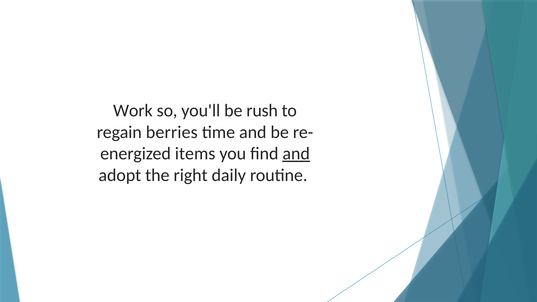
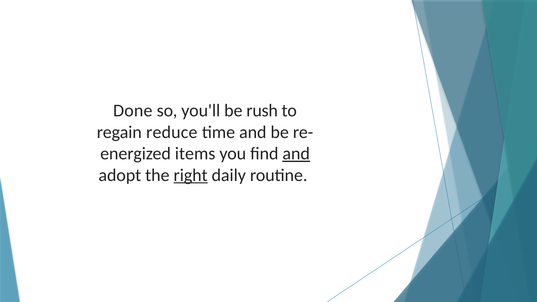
Work: Work -> Done
berries: berries -> reduce
right underline: none -> present
